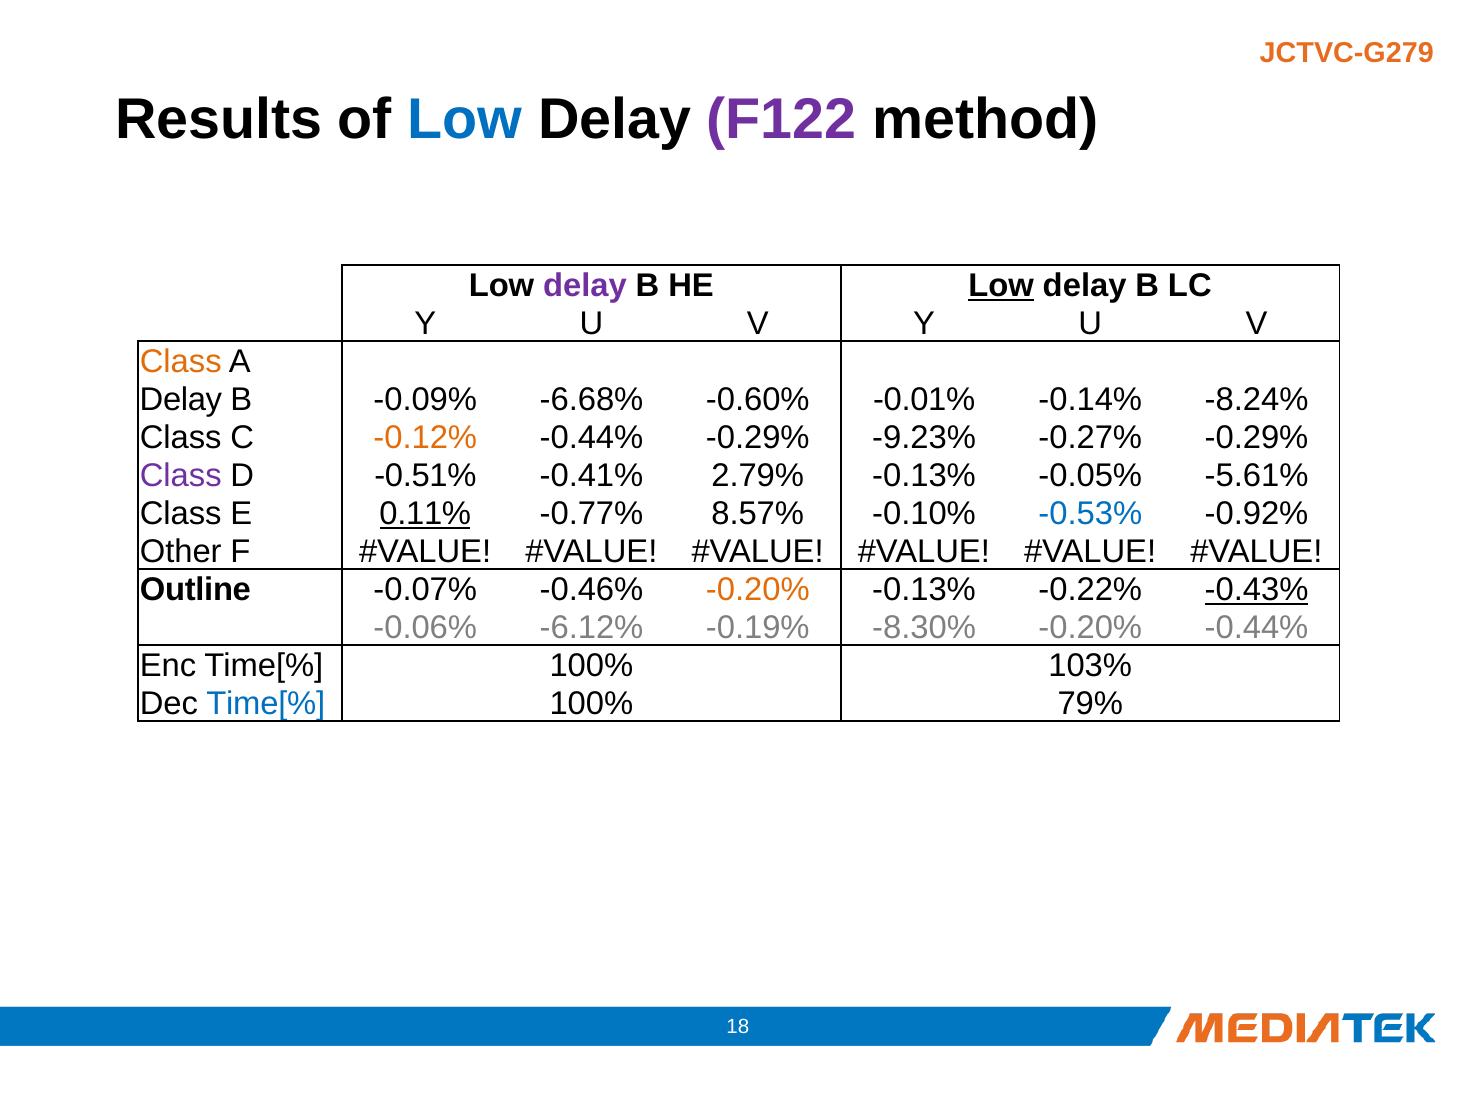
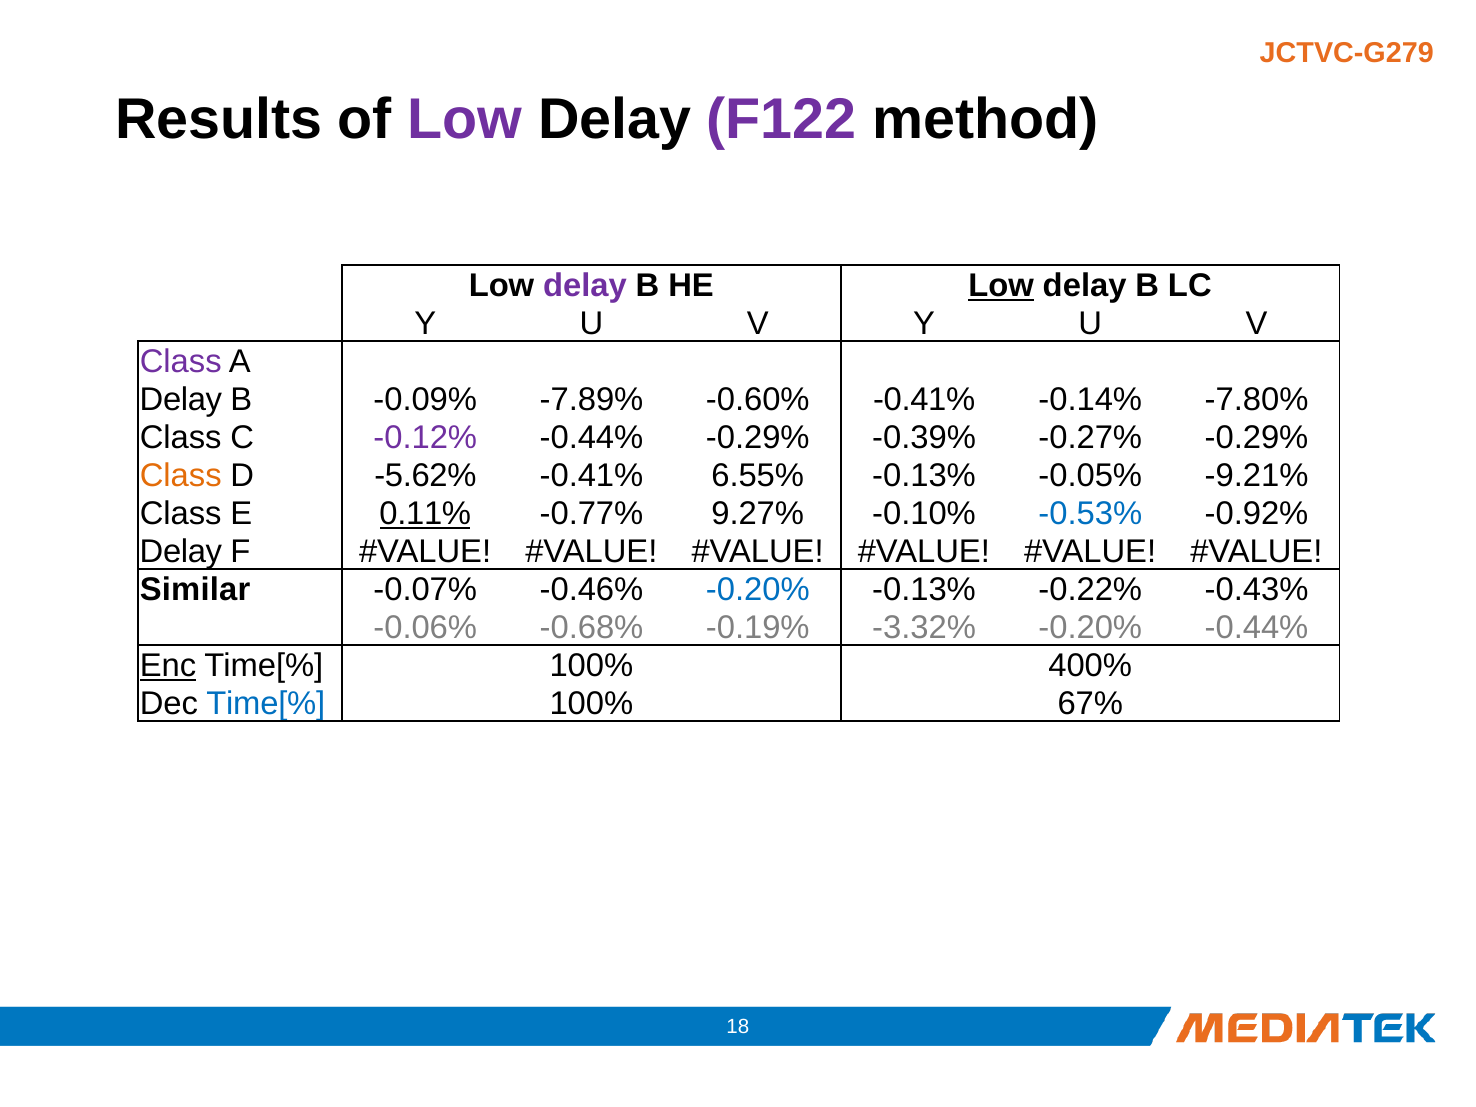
Low at (465, 119) colour: blue -> purple
Class at (181, 361) colour: orange -> purple
-6.68%: -6.68% -> -7.89%
-0.60% -0.01%: -0.01% -> -0.41%
-8.24%: -8.24% -> -7.80%
-0.12% colour: orange -> purple
-9.23%: -9.23% -> -0.39%
Class at (181, 476) colour: purple -> orange
-0.51%: -0.51% -> -5.62%
2.79%: 2.79% -> 6.55%
-5.61%: -5.61% -> -9.21%
8.57%: 8.57% -> 9.27%
Other at (181, 552): Other -> Delay
Outline: Outline -> Similar
-0.20% at (758, 590) colour: orange -> blue
-0.43% underline: present -> none
-6.12%: -6.12% -> -0.68%
-8.30%: -8.30% -> -3.32%
Enc underline: none -> present
103%: 103% -> 400%
79%: 79% -> 67%
